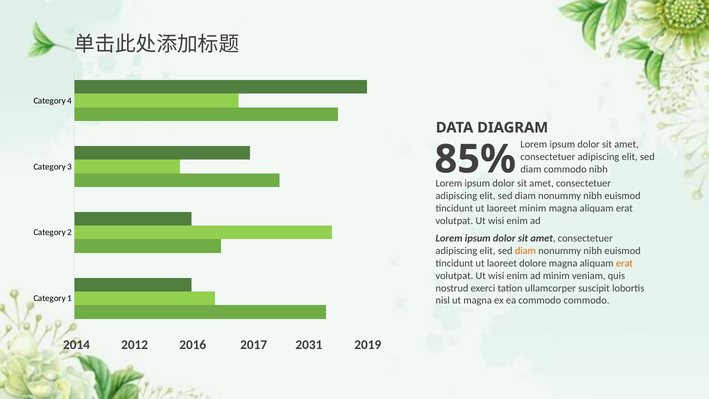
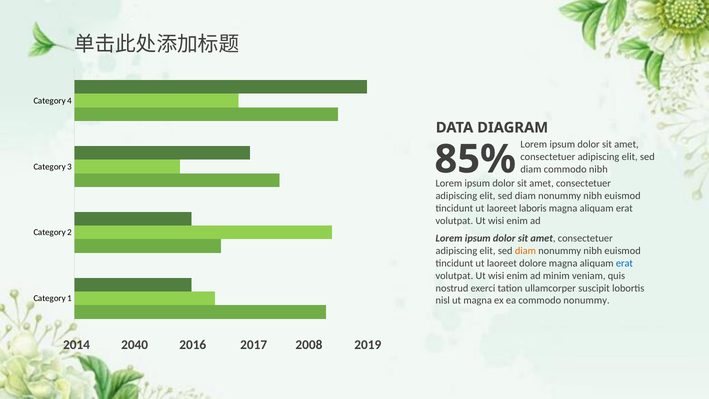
laoreet minim: minim -> laboris
erat at (624, 263) colour: orange -> blue
commodo commodo: commodo -> nonummy
2012: 2012 -> 2040
2031: 2031 -> 2008
